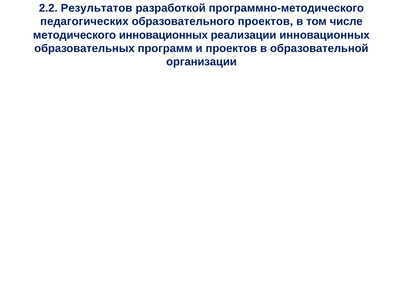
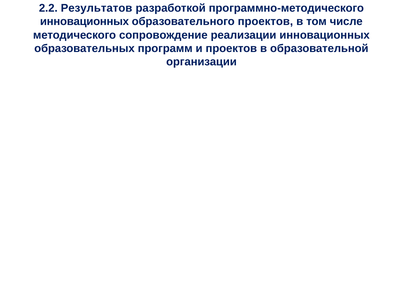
педагогических at (84, 22): педагогических -> инновационных
методического инновационных: инновационных -> сопровождение
